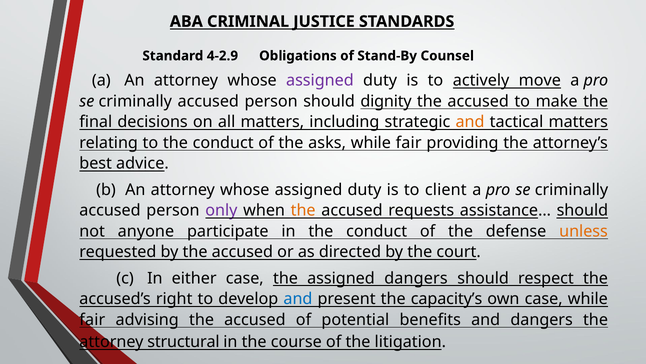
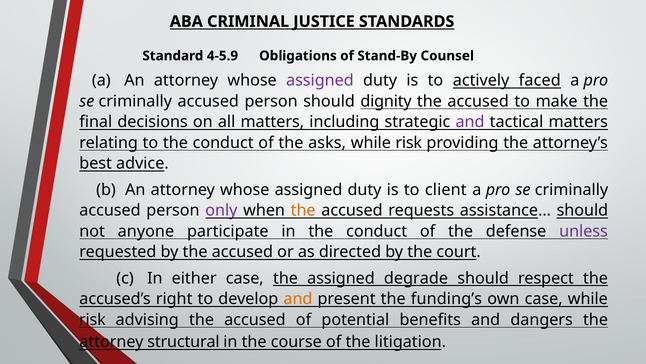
4-2.9: 4-2.9 -> 4-5.9
move: move -> faced
and at (470, 122) colour: orange -> purple
fair at (409, 143): fair -> risk
unless colour: orange -> purple
assigned dangers: dangers -> degrade
and at (298, 299) colour: blue -> orange
capacity’s: capacity’s -> funding’s
fair at (92, 319): fair -> risk
